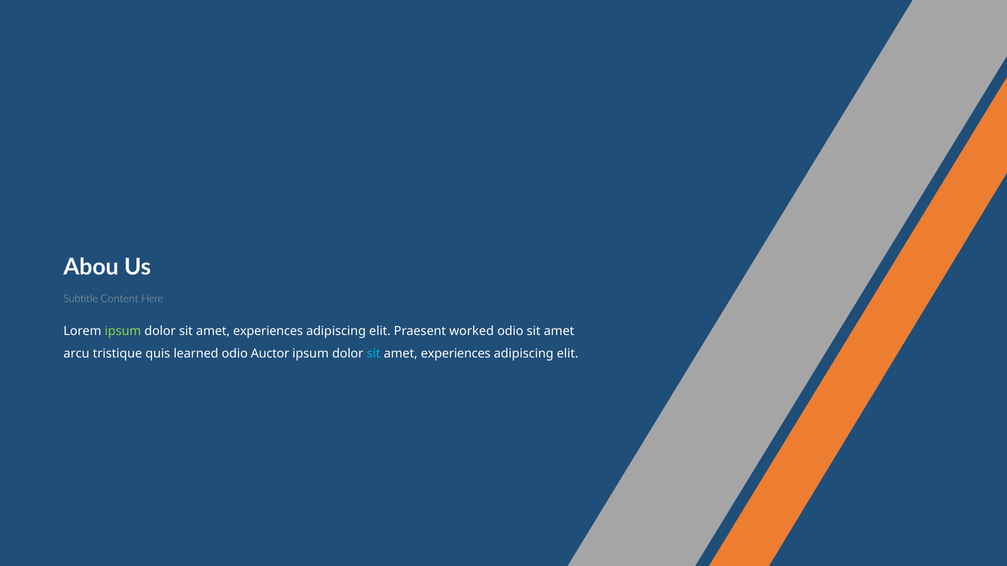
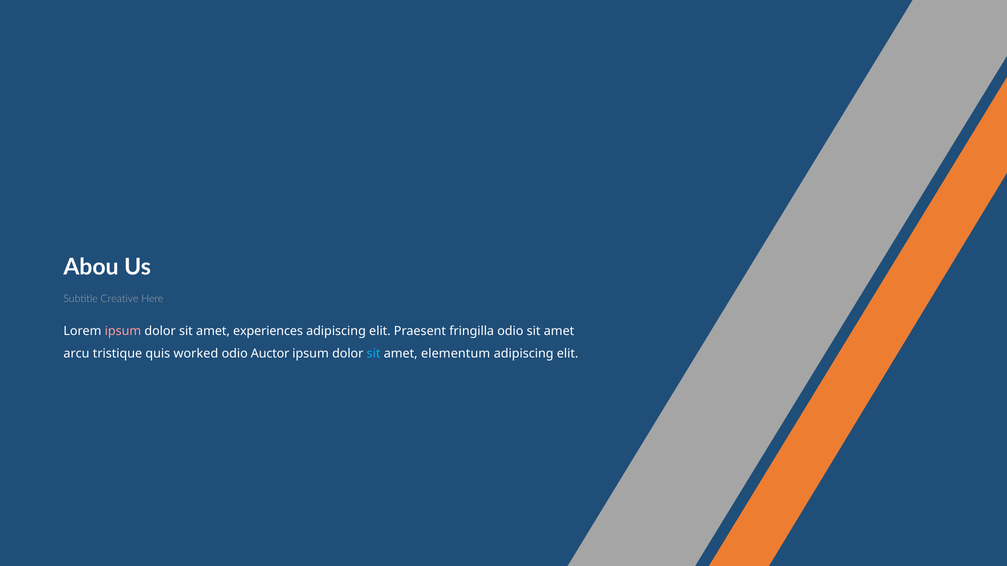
Content: Content -> Creative
ipsum at (123, 331) colour: light green -> pink
worked: worked -> fringilla
learned: learned -> worked
experiences at (456, 354): experiences -> elementum
